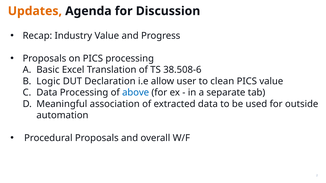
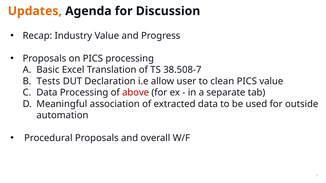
38.508-6: 38.508-6 -> 38.508-7
Logic: Logic -> Tests
above colour: blue -> red
